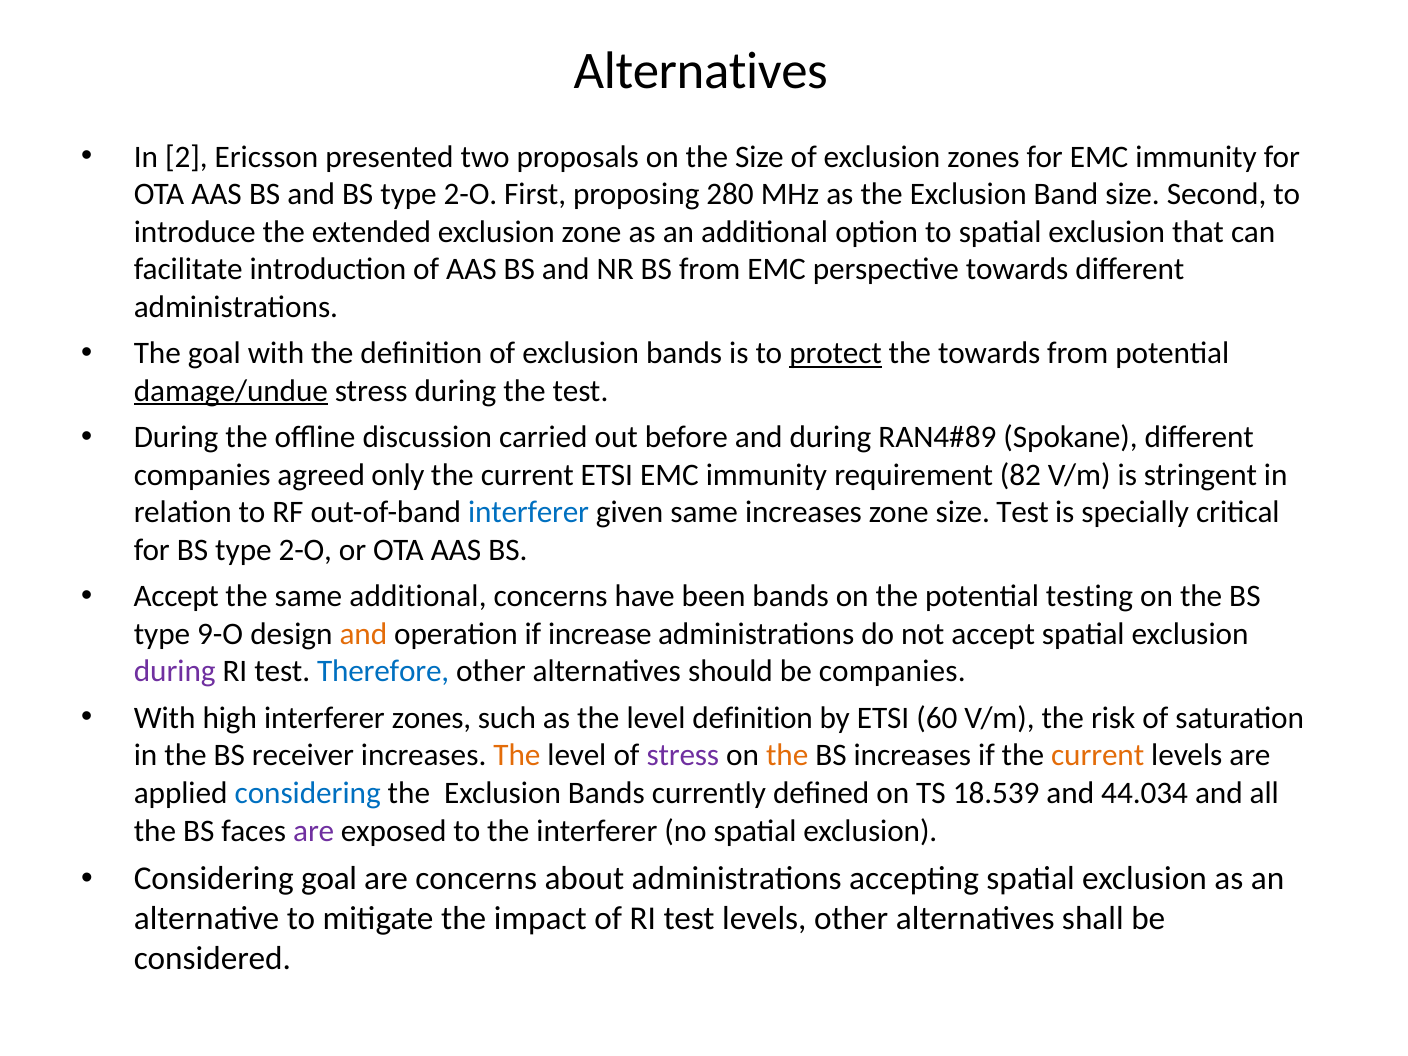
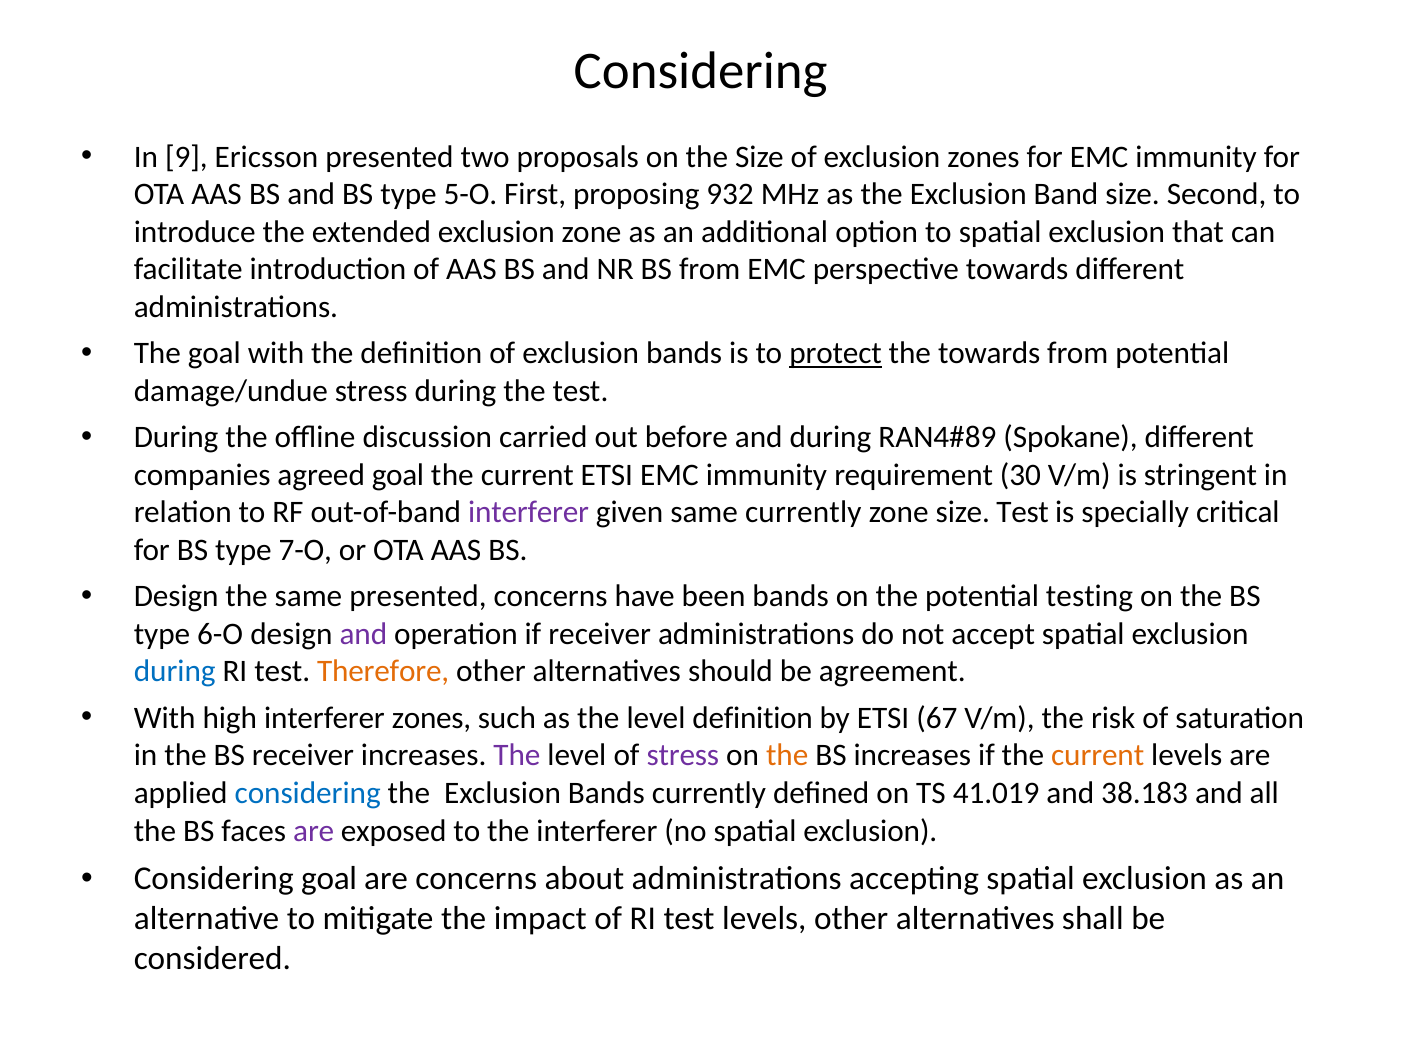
Alternatives at (701, 71): Alternatives -> Considering
2: 2 -> 9
and BS type 2-O: 2-O -> 5-O
280: 280 -> 932
damage/undue underline: present -> none
agreed only: only -> goal
82: 82 -> 30
interferer at (529, 513) colour: blue -> purple
same increases: increases -> currently
for BS type 2-O: 2-O -> 7-O
Accept at (176, 597): Accept -> Design
same additional: additional -> presented
9-O: 9-O -> 6-O
and at (363, 634) colour: orange -> purple
if increase: increase -> receiver
during at (175, 672) colour: purple -> blue
Therefore colour: blue -> orange
be companies: companies -> agreement
60: 60 -> 67
The at (517, 756) colour: orange -> purple
18.539: 18.539 -> 41.019
44.034: 44.034 -> 38.183
